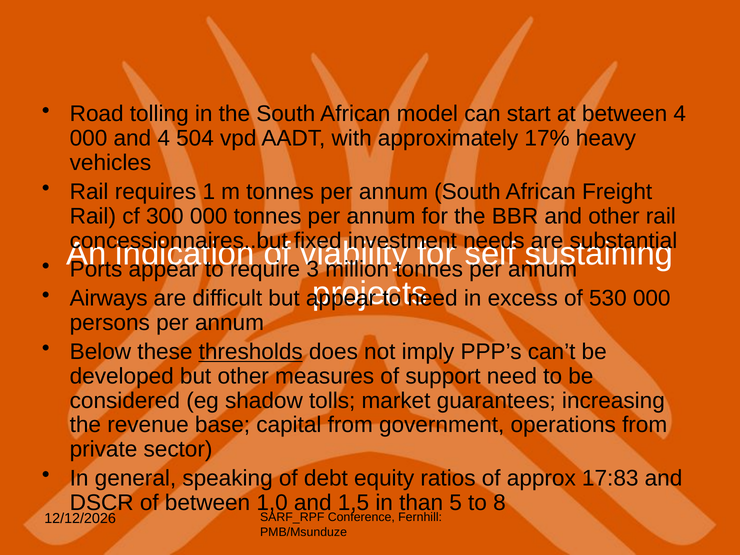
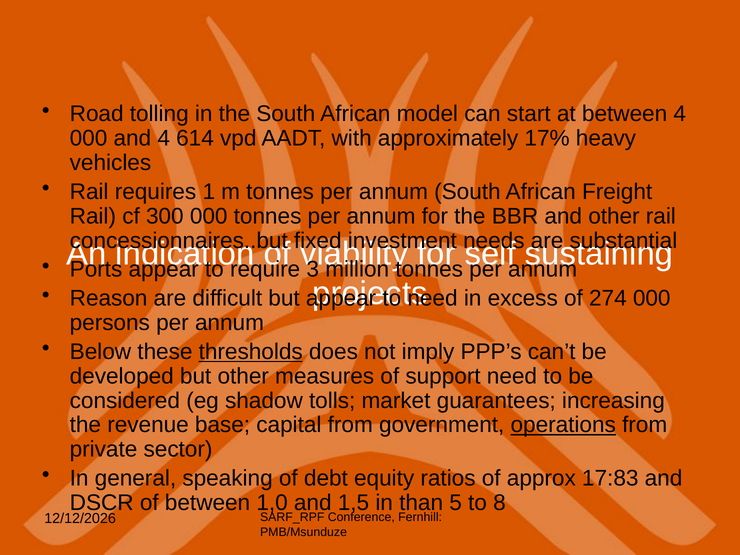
504: 504 -> 614
Airways: Airways -> Reason
530: 530 -> 274
operations underline: none -> present
